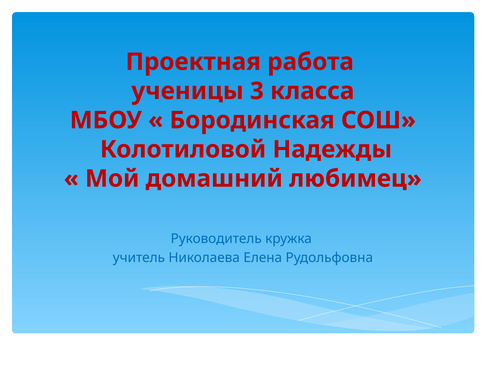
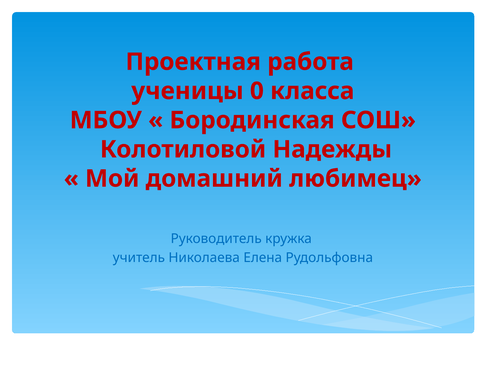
3: 3 -> 0
